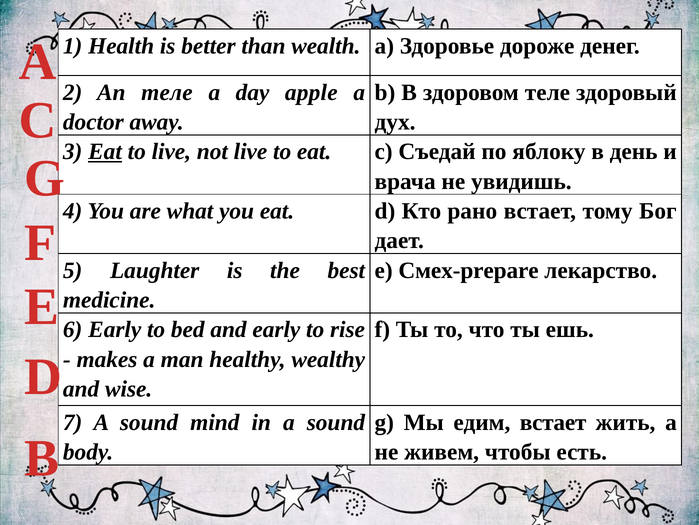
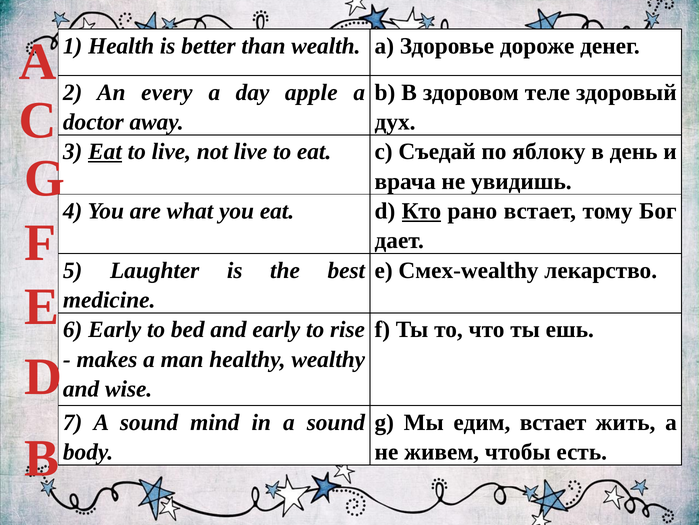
An теле: теле -> every
Кто underline: none -> present
Смех-prepare: Смех-prepare -> Смех-wealthy
